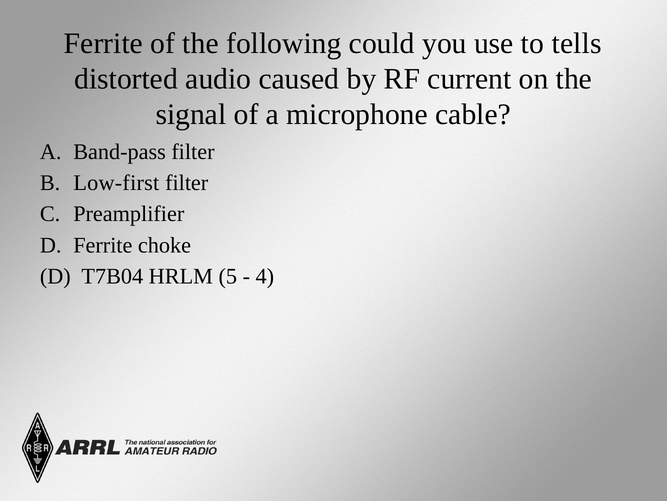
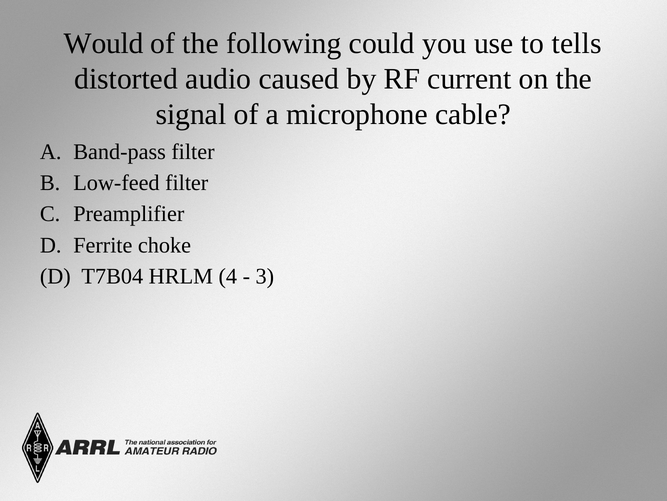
Ferrite at (103, 43): Ferrite -> Would
Low-first: Low-first -> Low-feed
5: 5 -> 4
4: 4 -> 3
